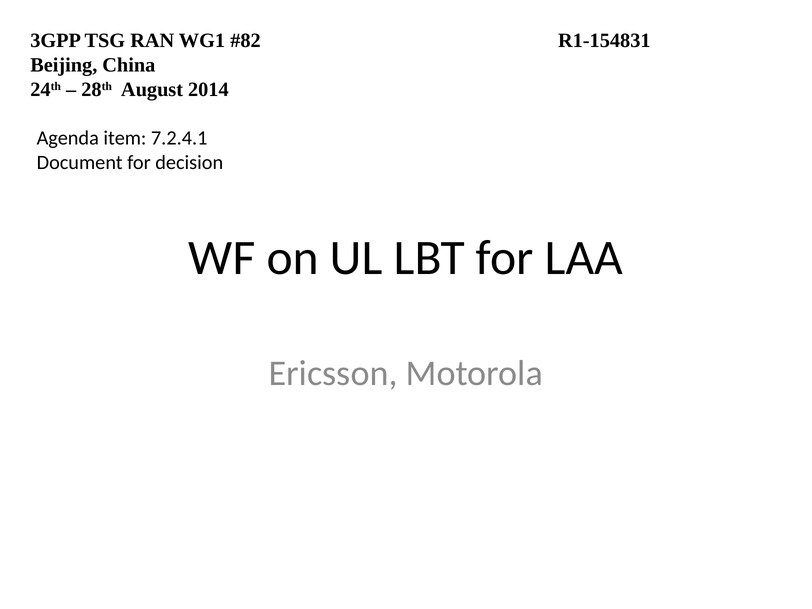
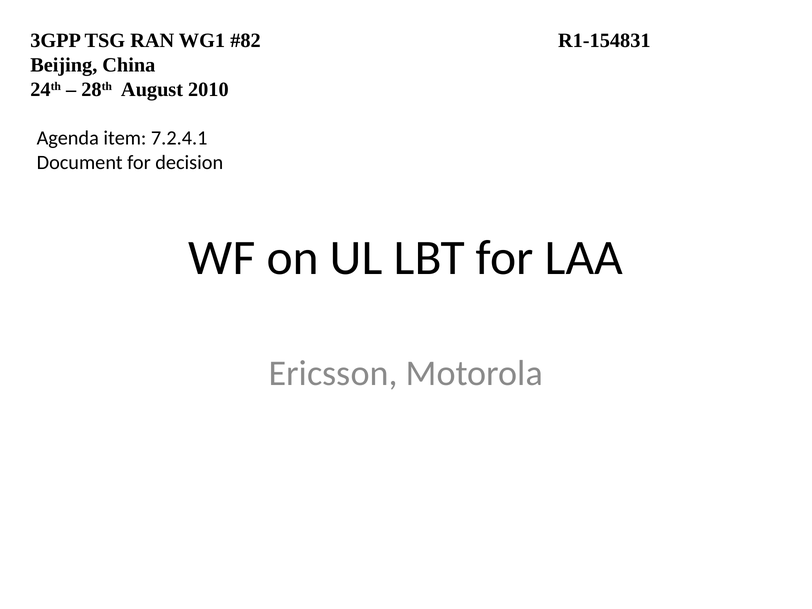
2014: 2014 -> 2010
